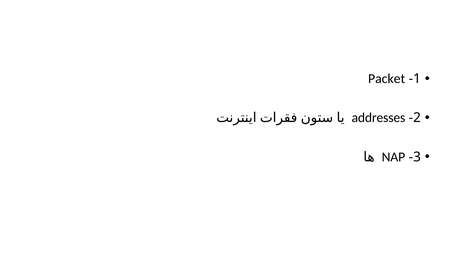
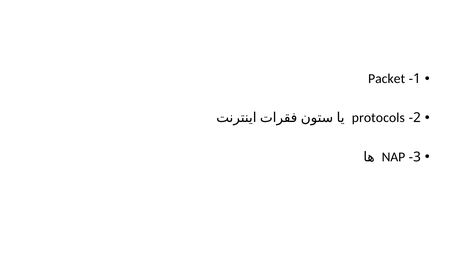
addresses: addresses -> protocols
